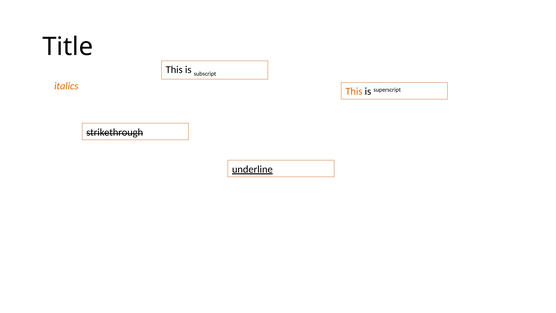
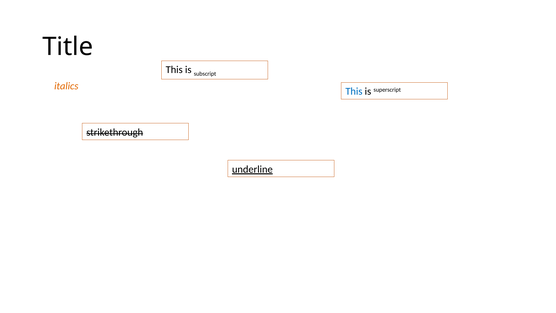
This at (354, 91) colour: orange -> blue
